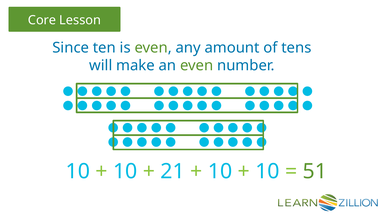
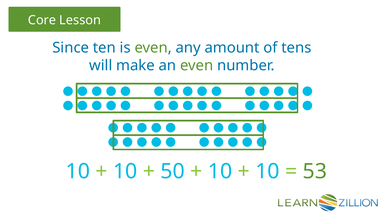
21: 21 -> 50
51: 51 -> 53
